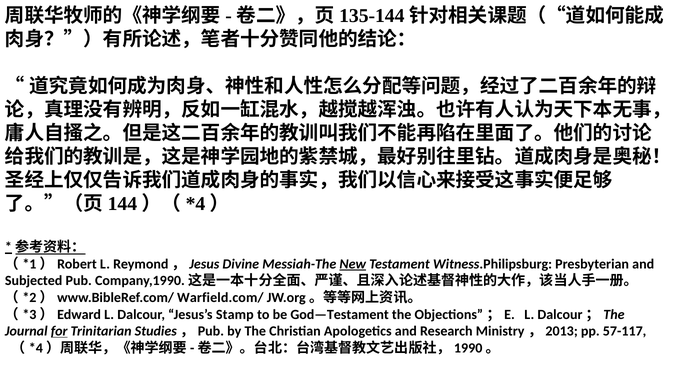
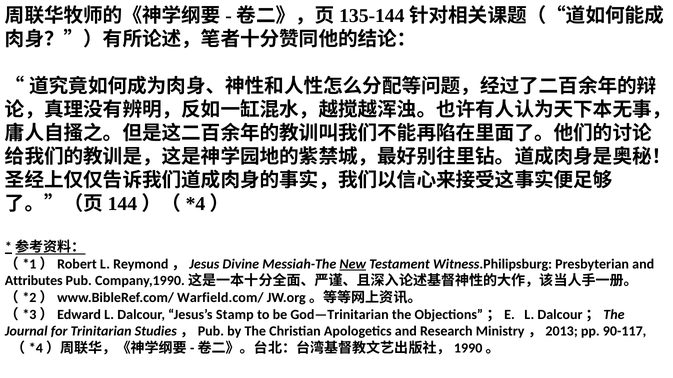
Subjected: Subjected -> Attributes
God—Testament: God—Testament -> God—Trinitarian
for underline: present -> none
57-117: 57-117 -> 90-117
